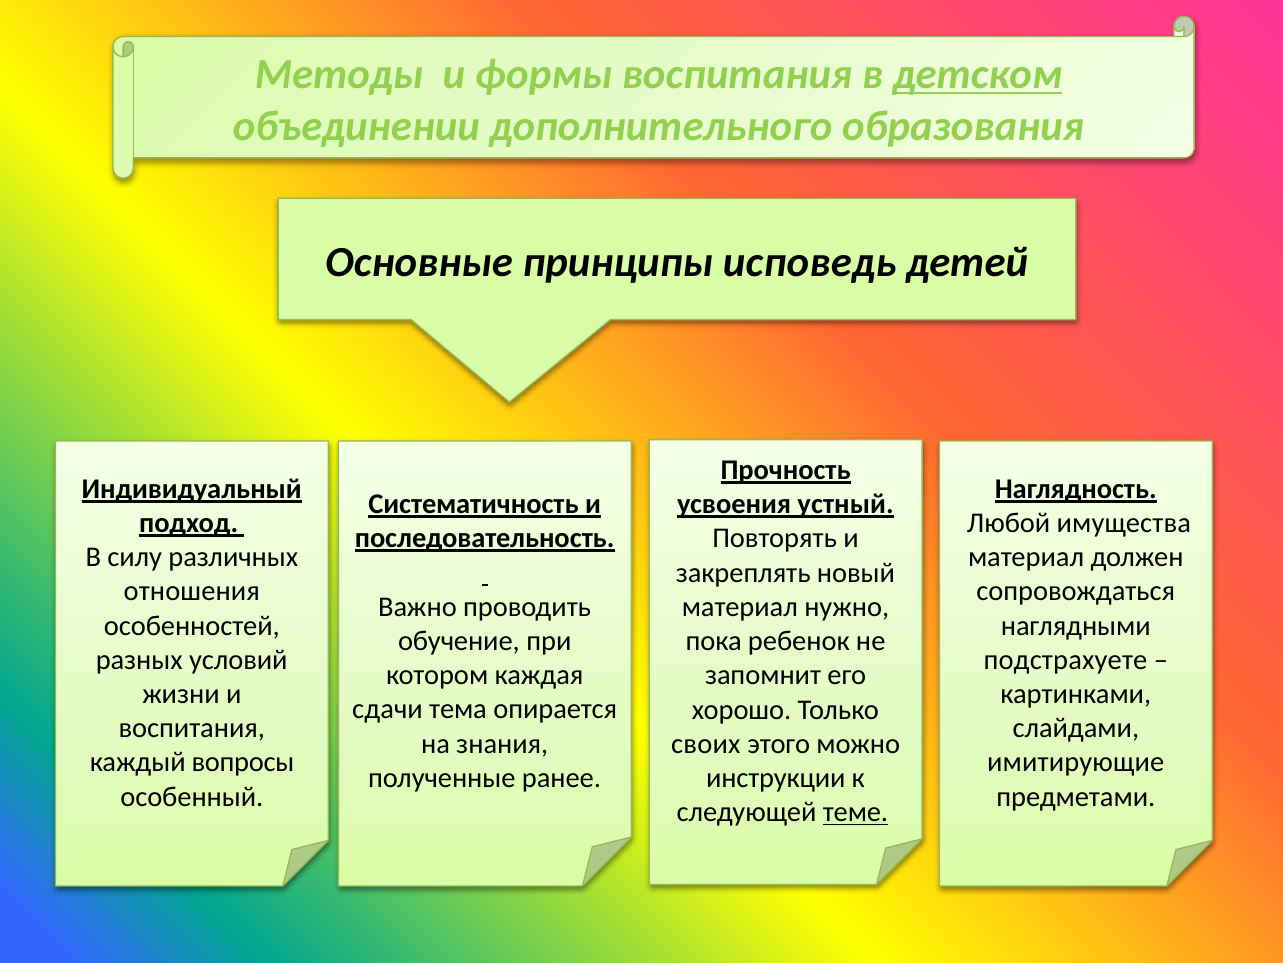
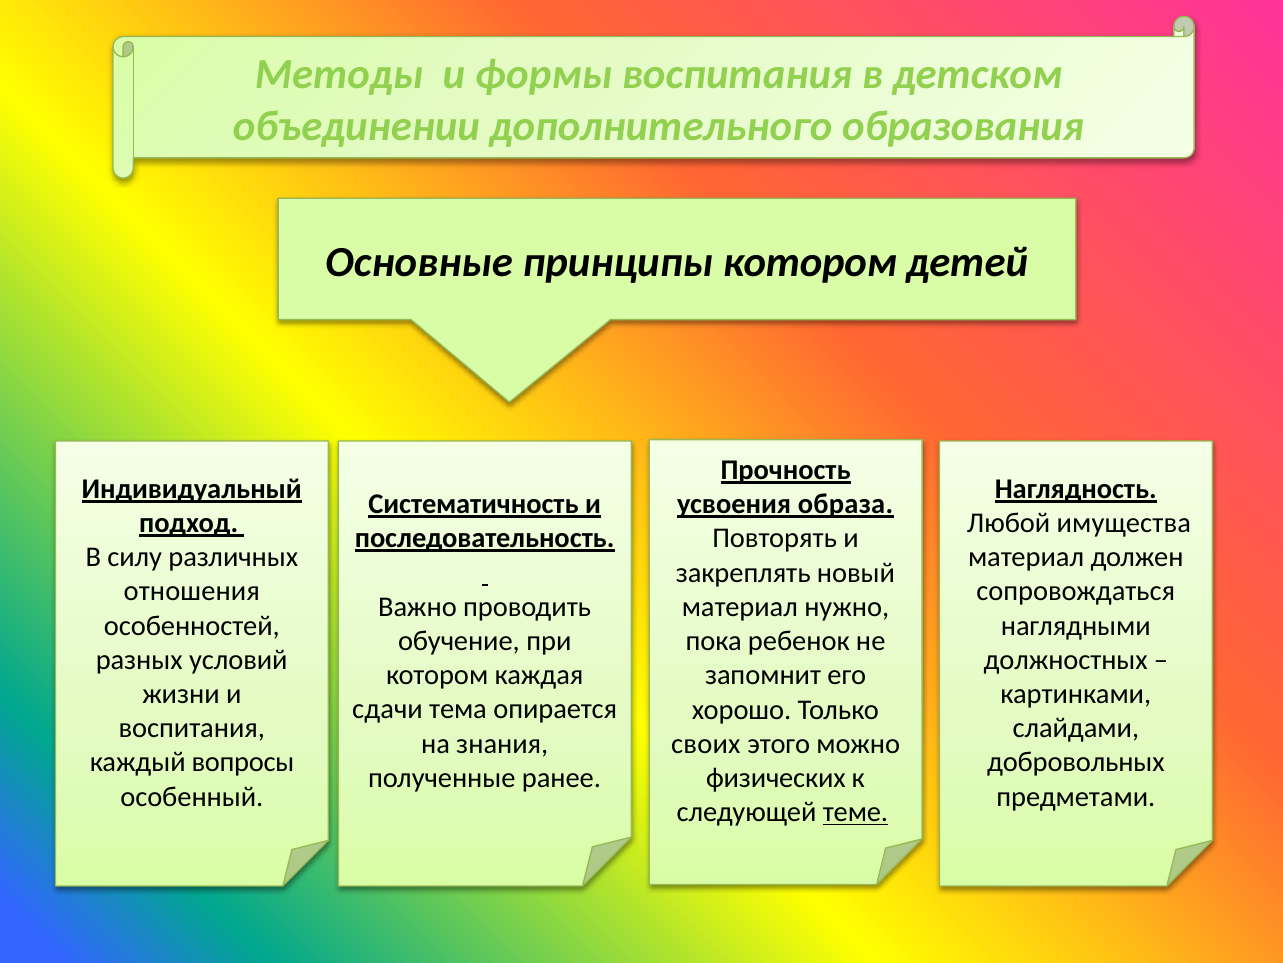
детском underline: present -> none
принципы исповедь: исповедь -> котором
устный: устный -> образа
подстрахуете: подстрахуете -> должностных
имитирующие: имитирующие -> добровольных
инструкции: инструкции -> физических
